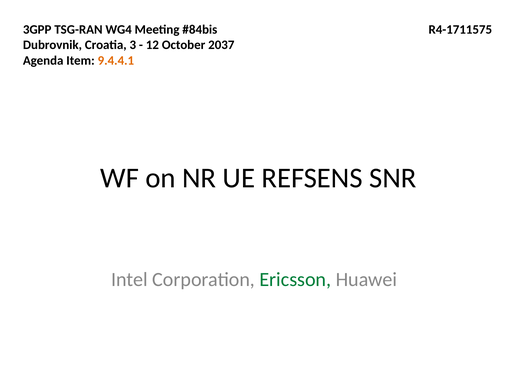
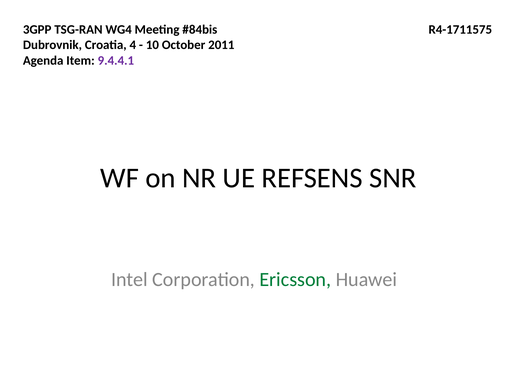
3: 3 -> 4
12: 12 -> 10
2037: 2037 -> 2011
9.4.4.1 colour: orange -> purple
